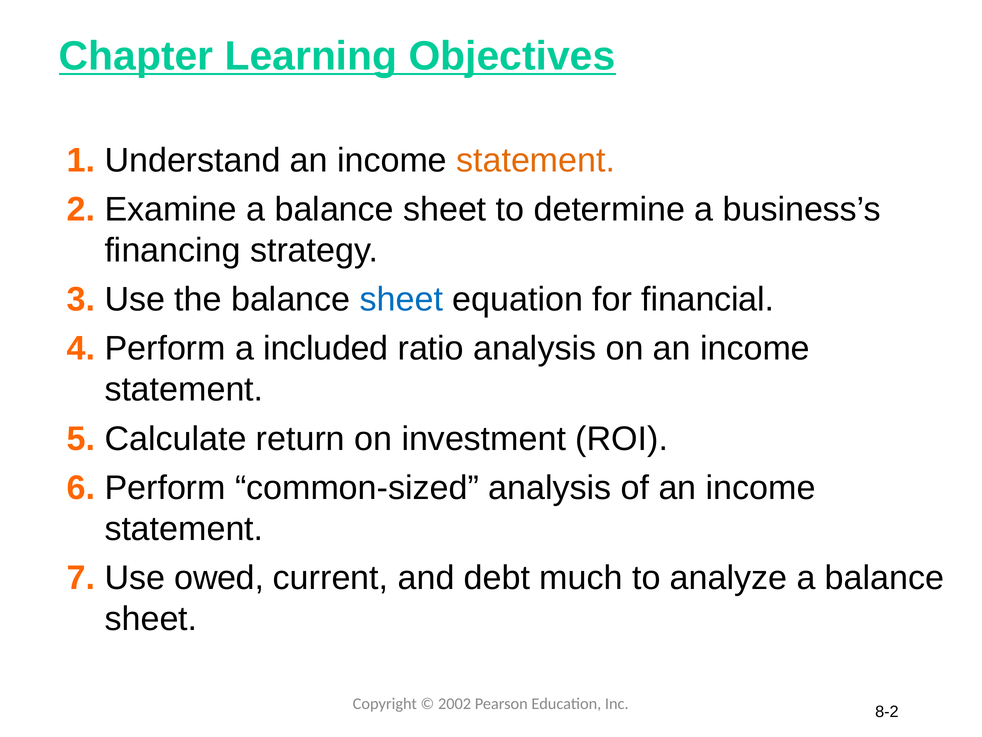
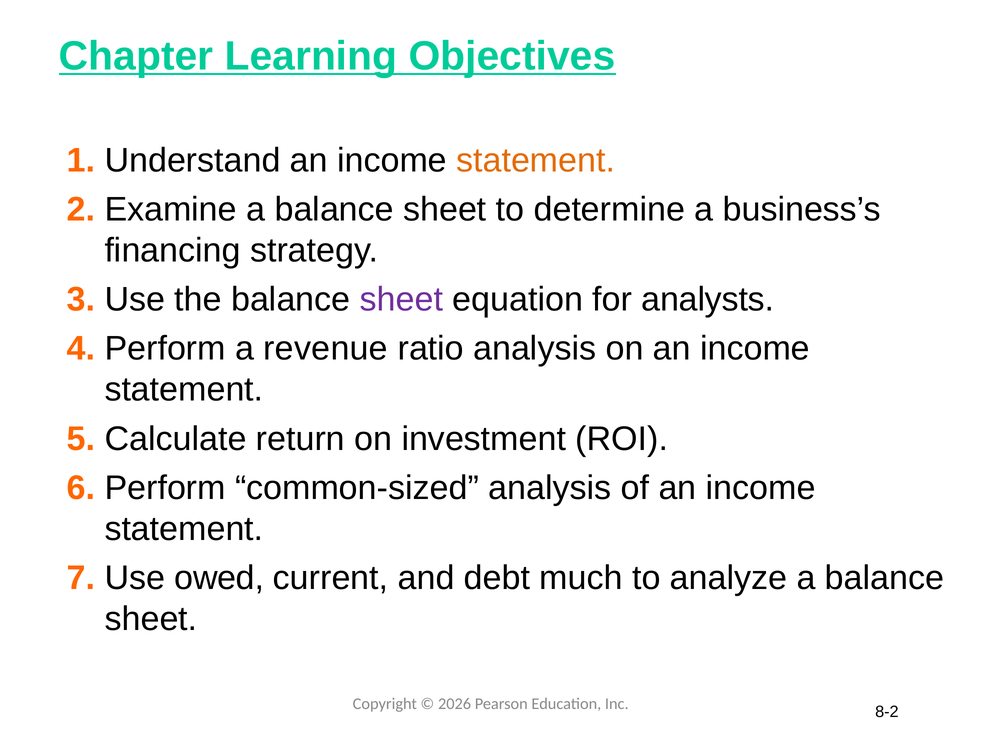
sheet at (401, 299) colour: blue -> purple
financial: financial -> analysts
included: included -> revenue
2002: 2002 -> 2026
